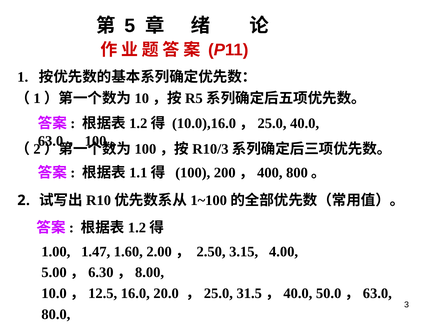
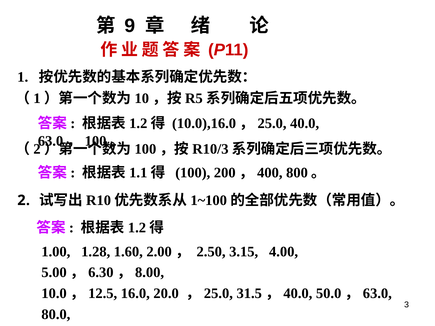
5: 5 -> 9
1.47: 1.47 -> 1.28
